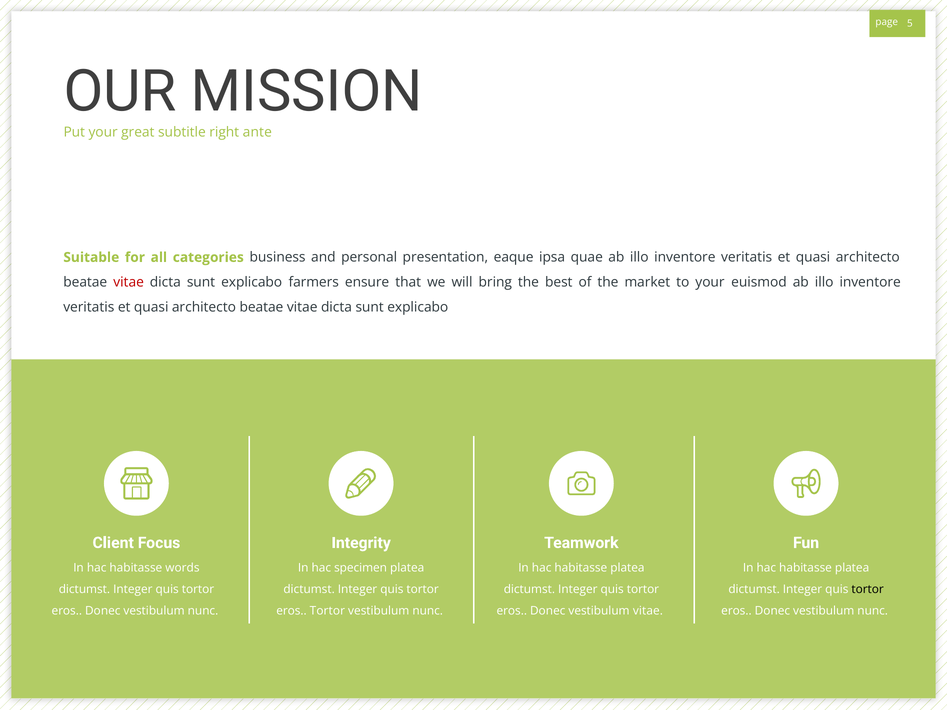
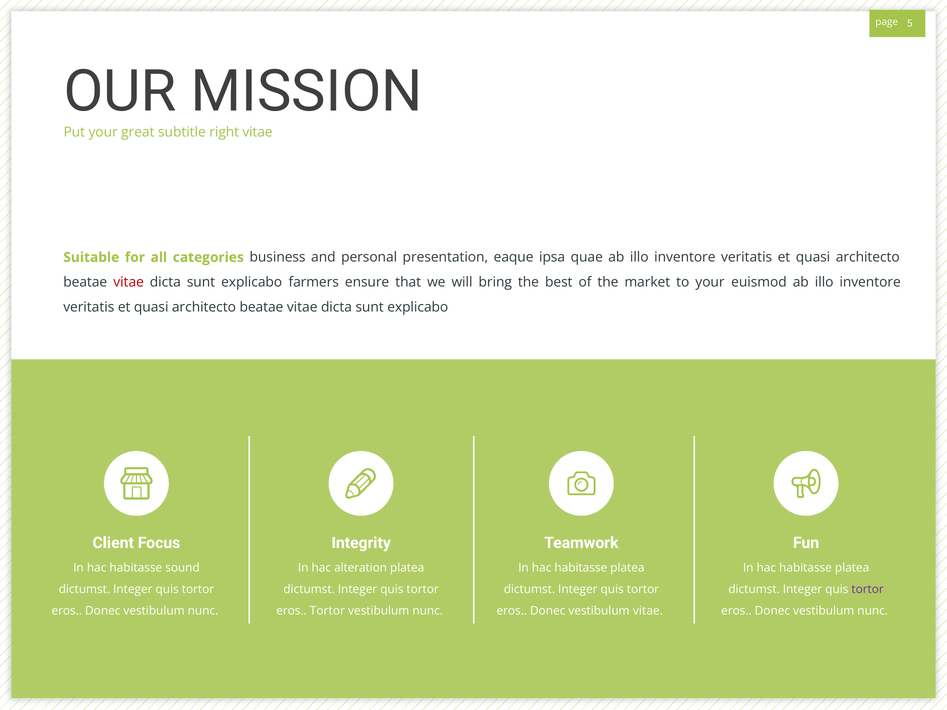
right ante: ante -> vitae
words: words -> sound
specimen: specimen -> alteration
tortor at (868, 589) colour: black -> purple
